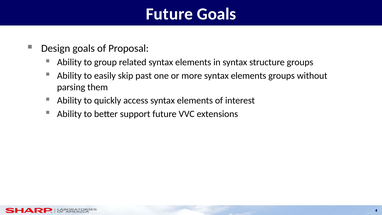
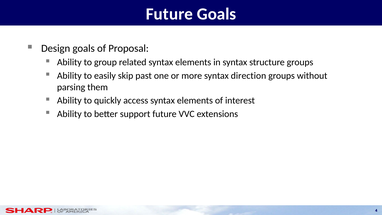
more syntax elements: elements -> direction
